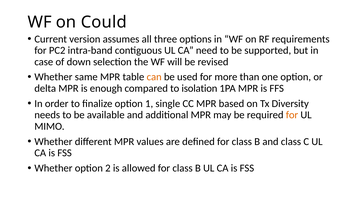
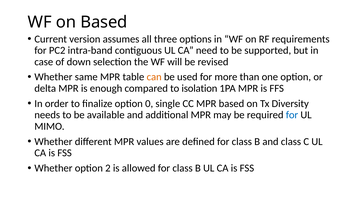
on Could: Could -> Based
1: 1 -> 0
for at (292, 115) colour: orange -> blue
